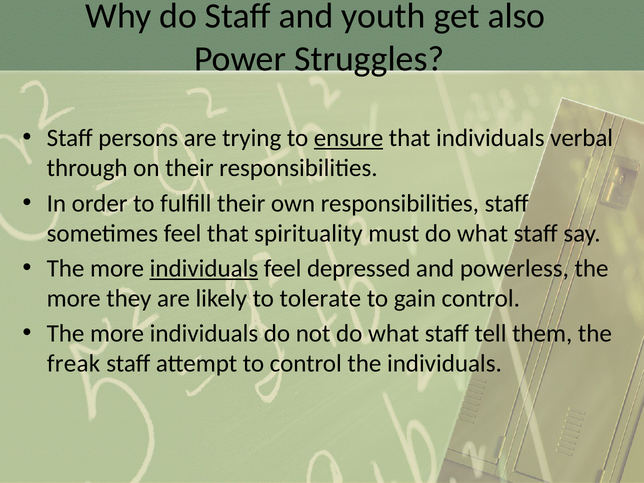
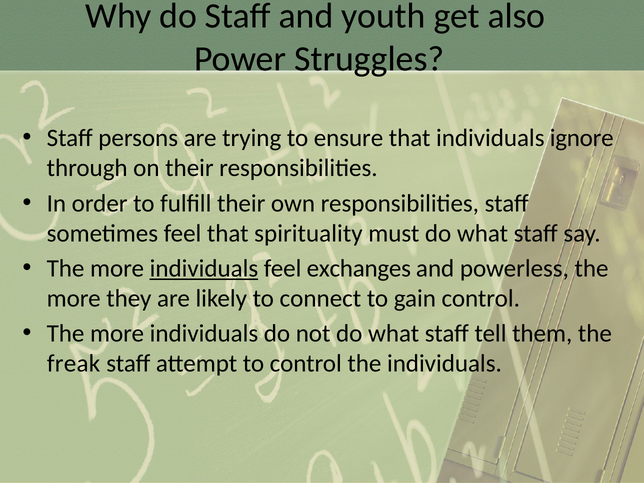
ensure underline: present -> none
verbal: verbal -> ignore
depressed: depressed -> exchanges
tolerate: tolerate -> connect
